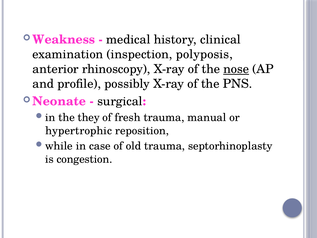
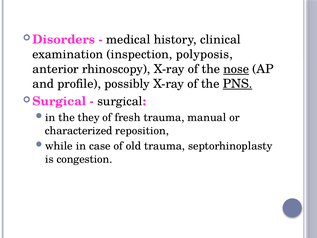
Weakness: Weakness -> Disorders
PNS underline: none -> present
Neonate at (59, 101): Neonate -> Surgical
hypertrophic: hypertrophic -> characterized
